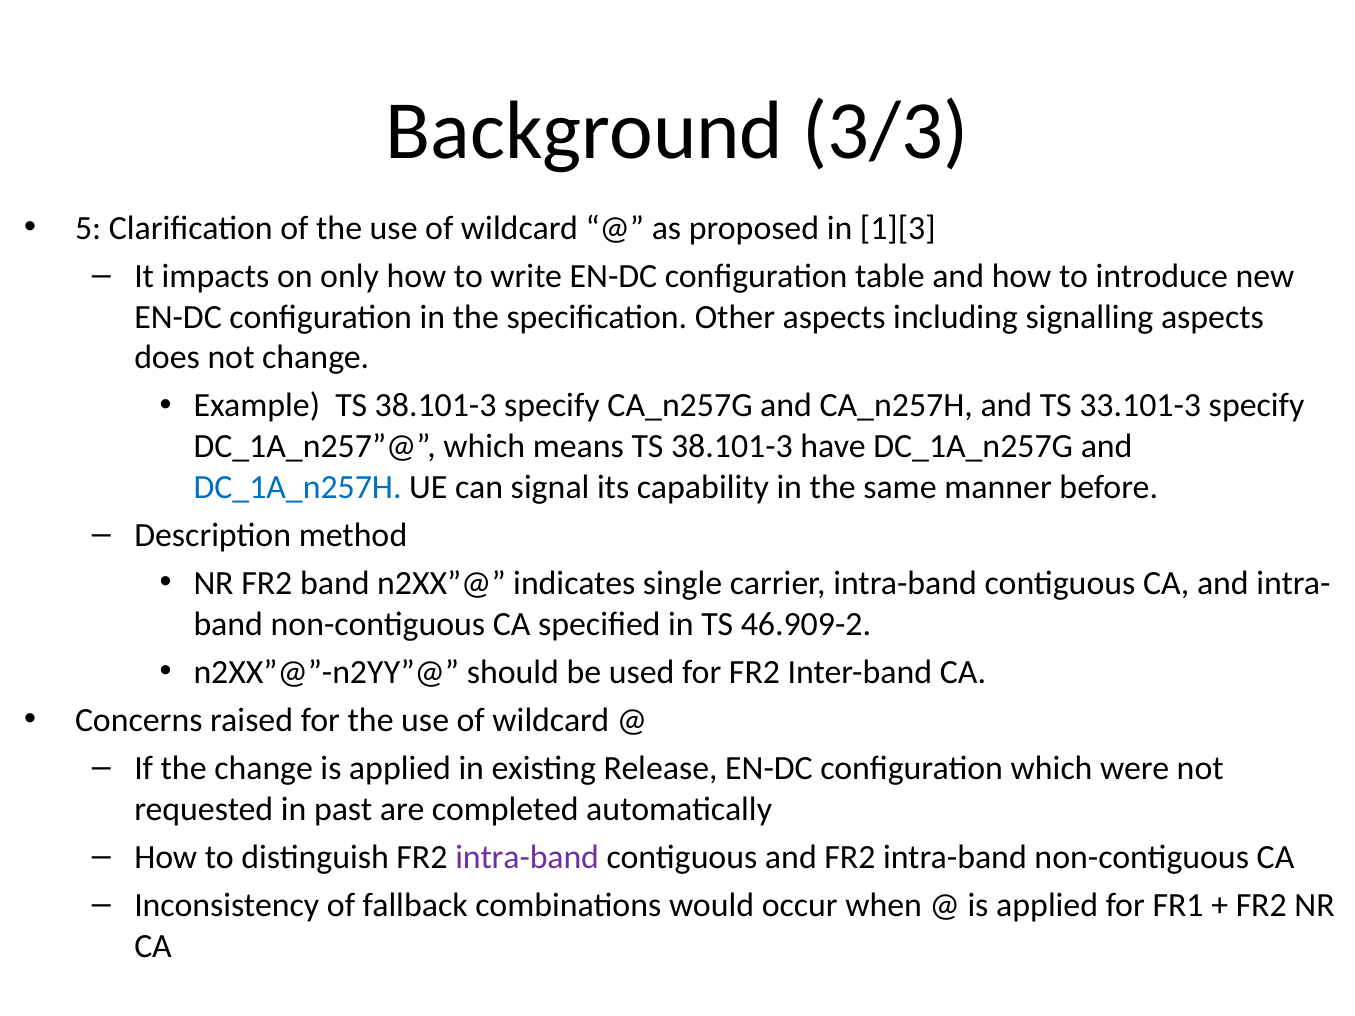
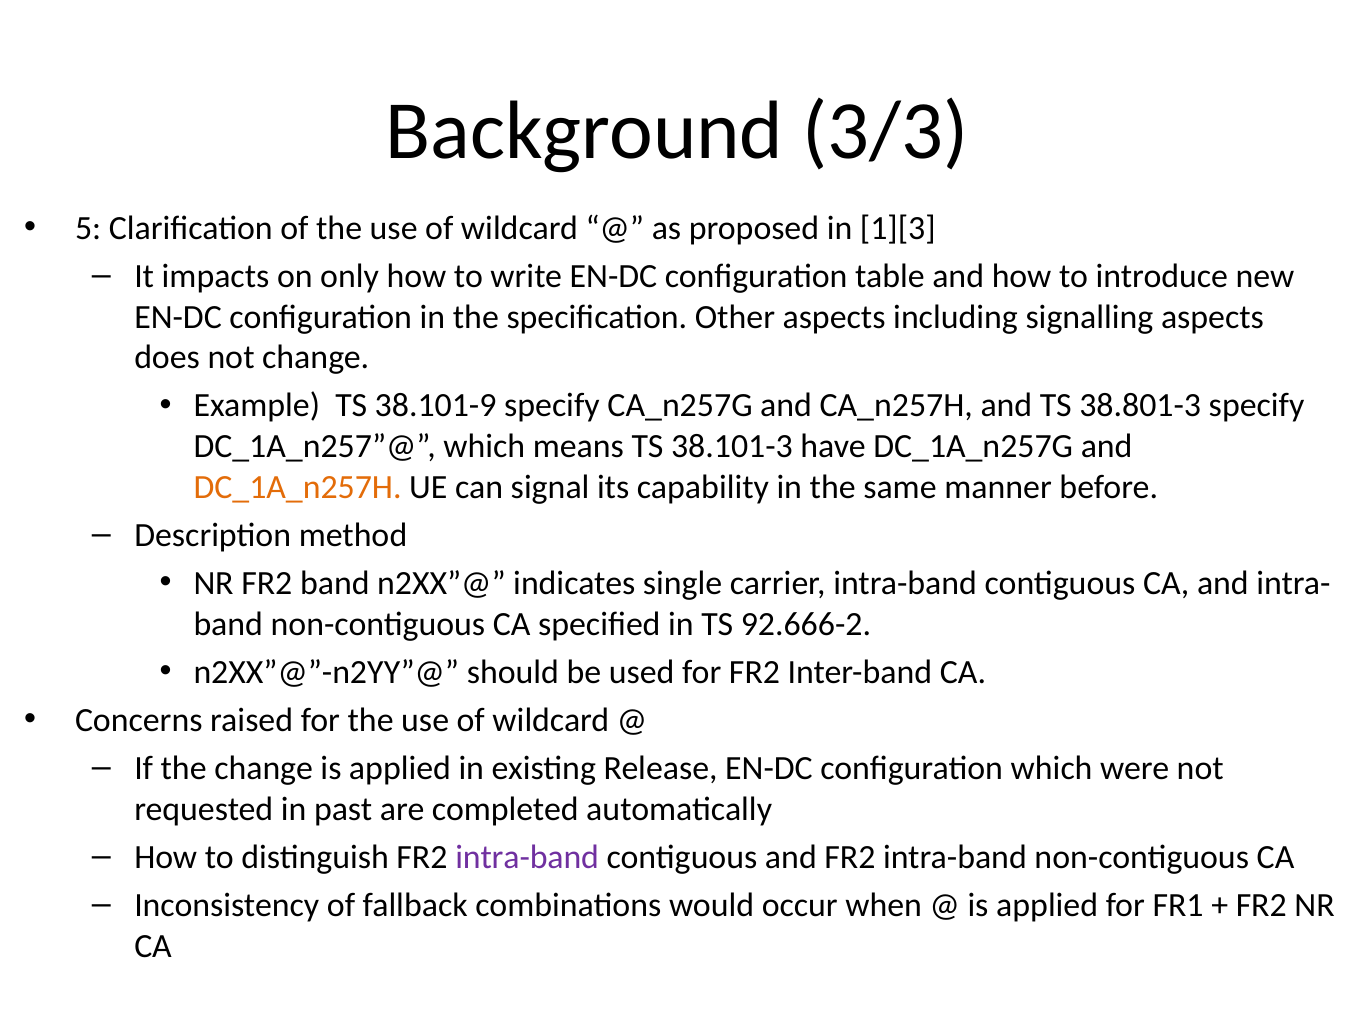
Example TS 38.101-3: 38.101-3 -> 38.101-9
33.101-3: 33.101-3 -> 38.801-3
DC_1A_n257H colour: blue -> orange
46.909-2: 46.909-2 -> 92.666-2
